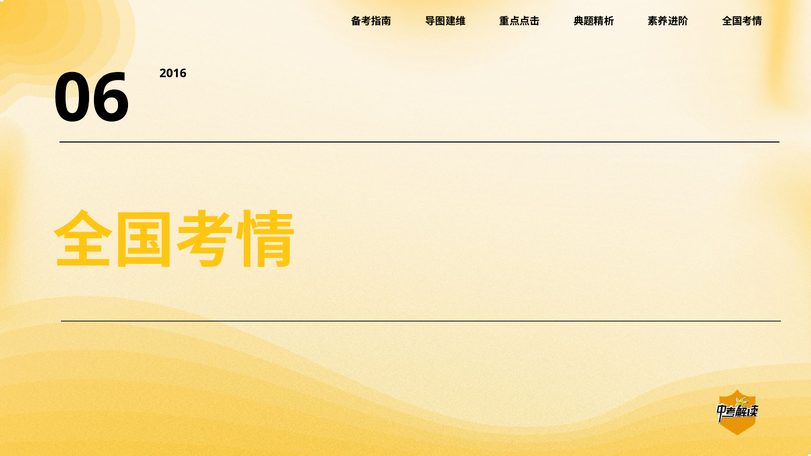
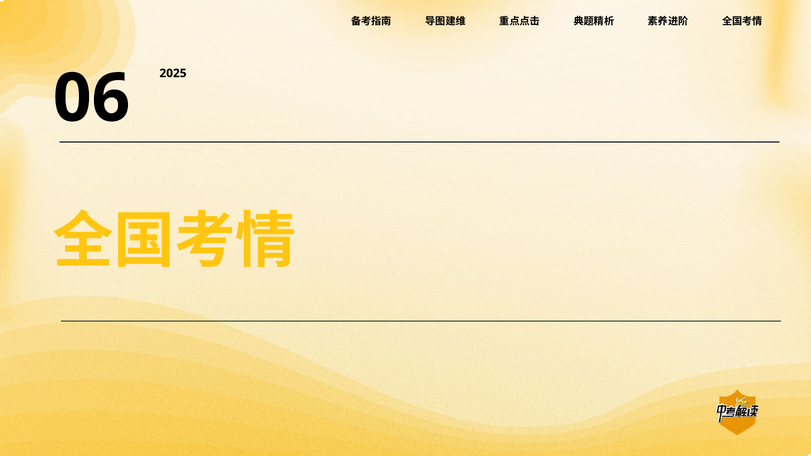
2016: 2016 -> 2025
